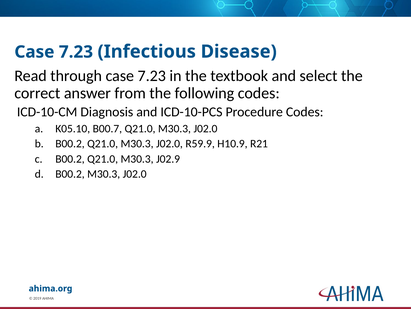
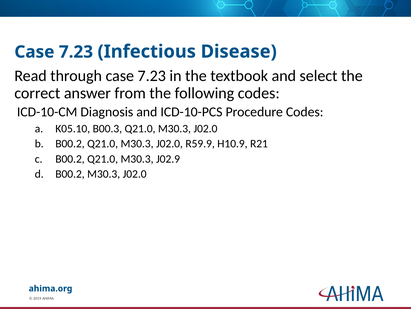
B00.7: B00.7 -> B00.3
